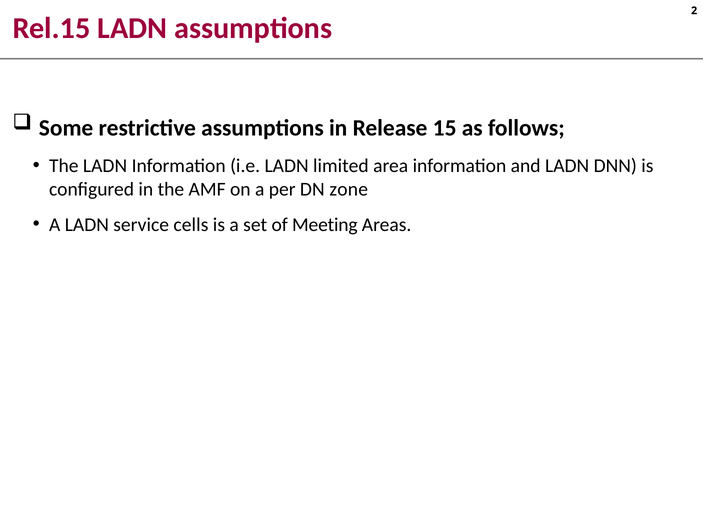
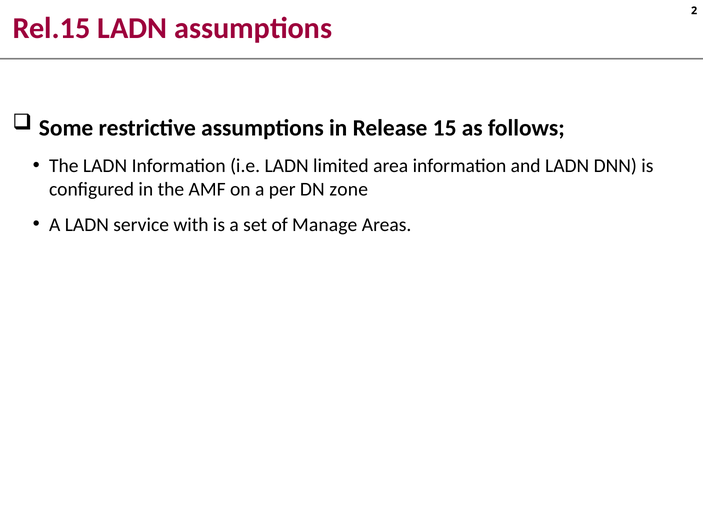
cells: cells -> with
Meeting: Meeting -> Manage
